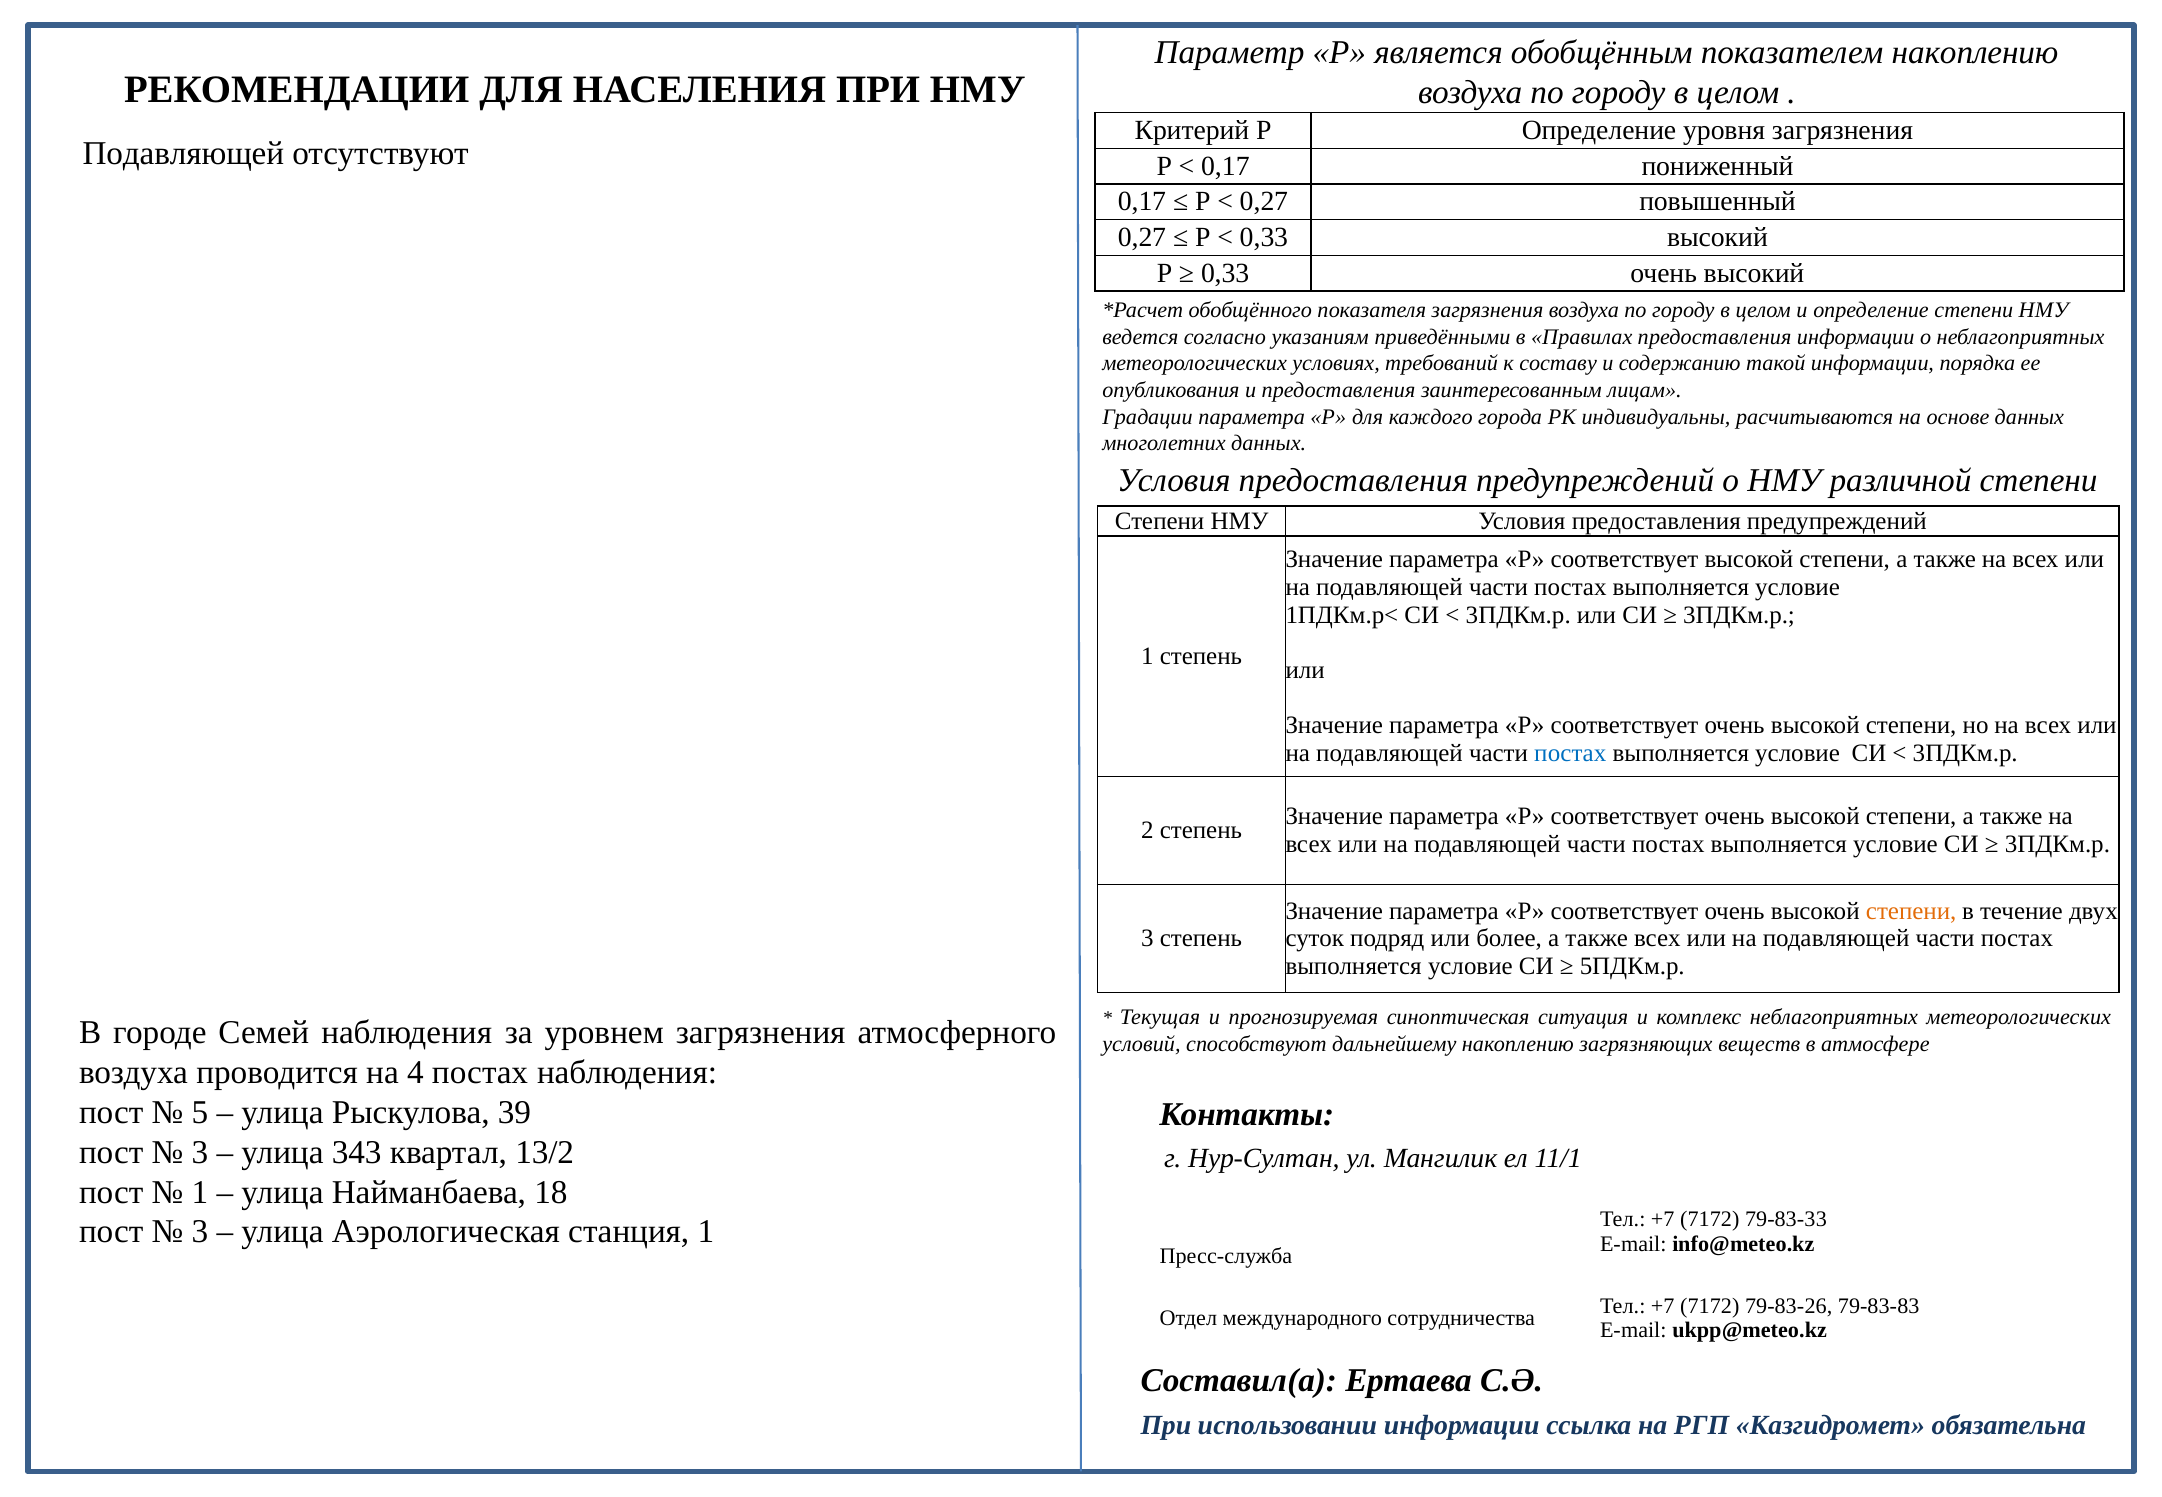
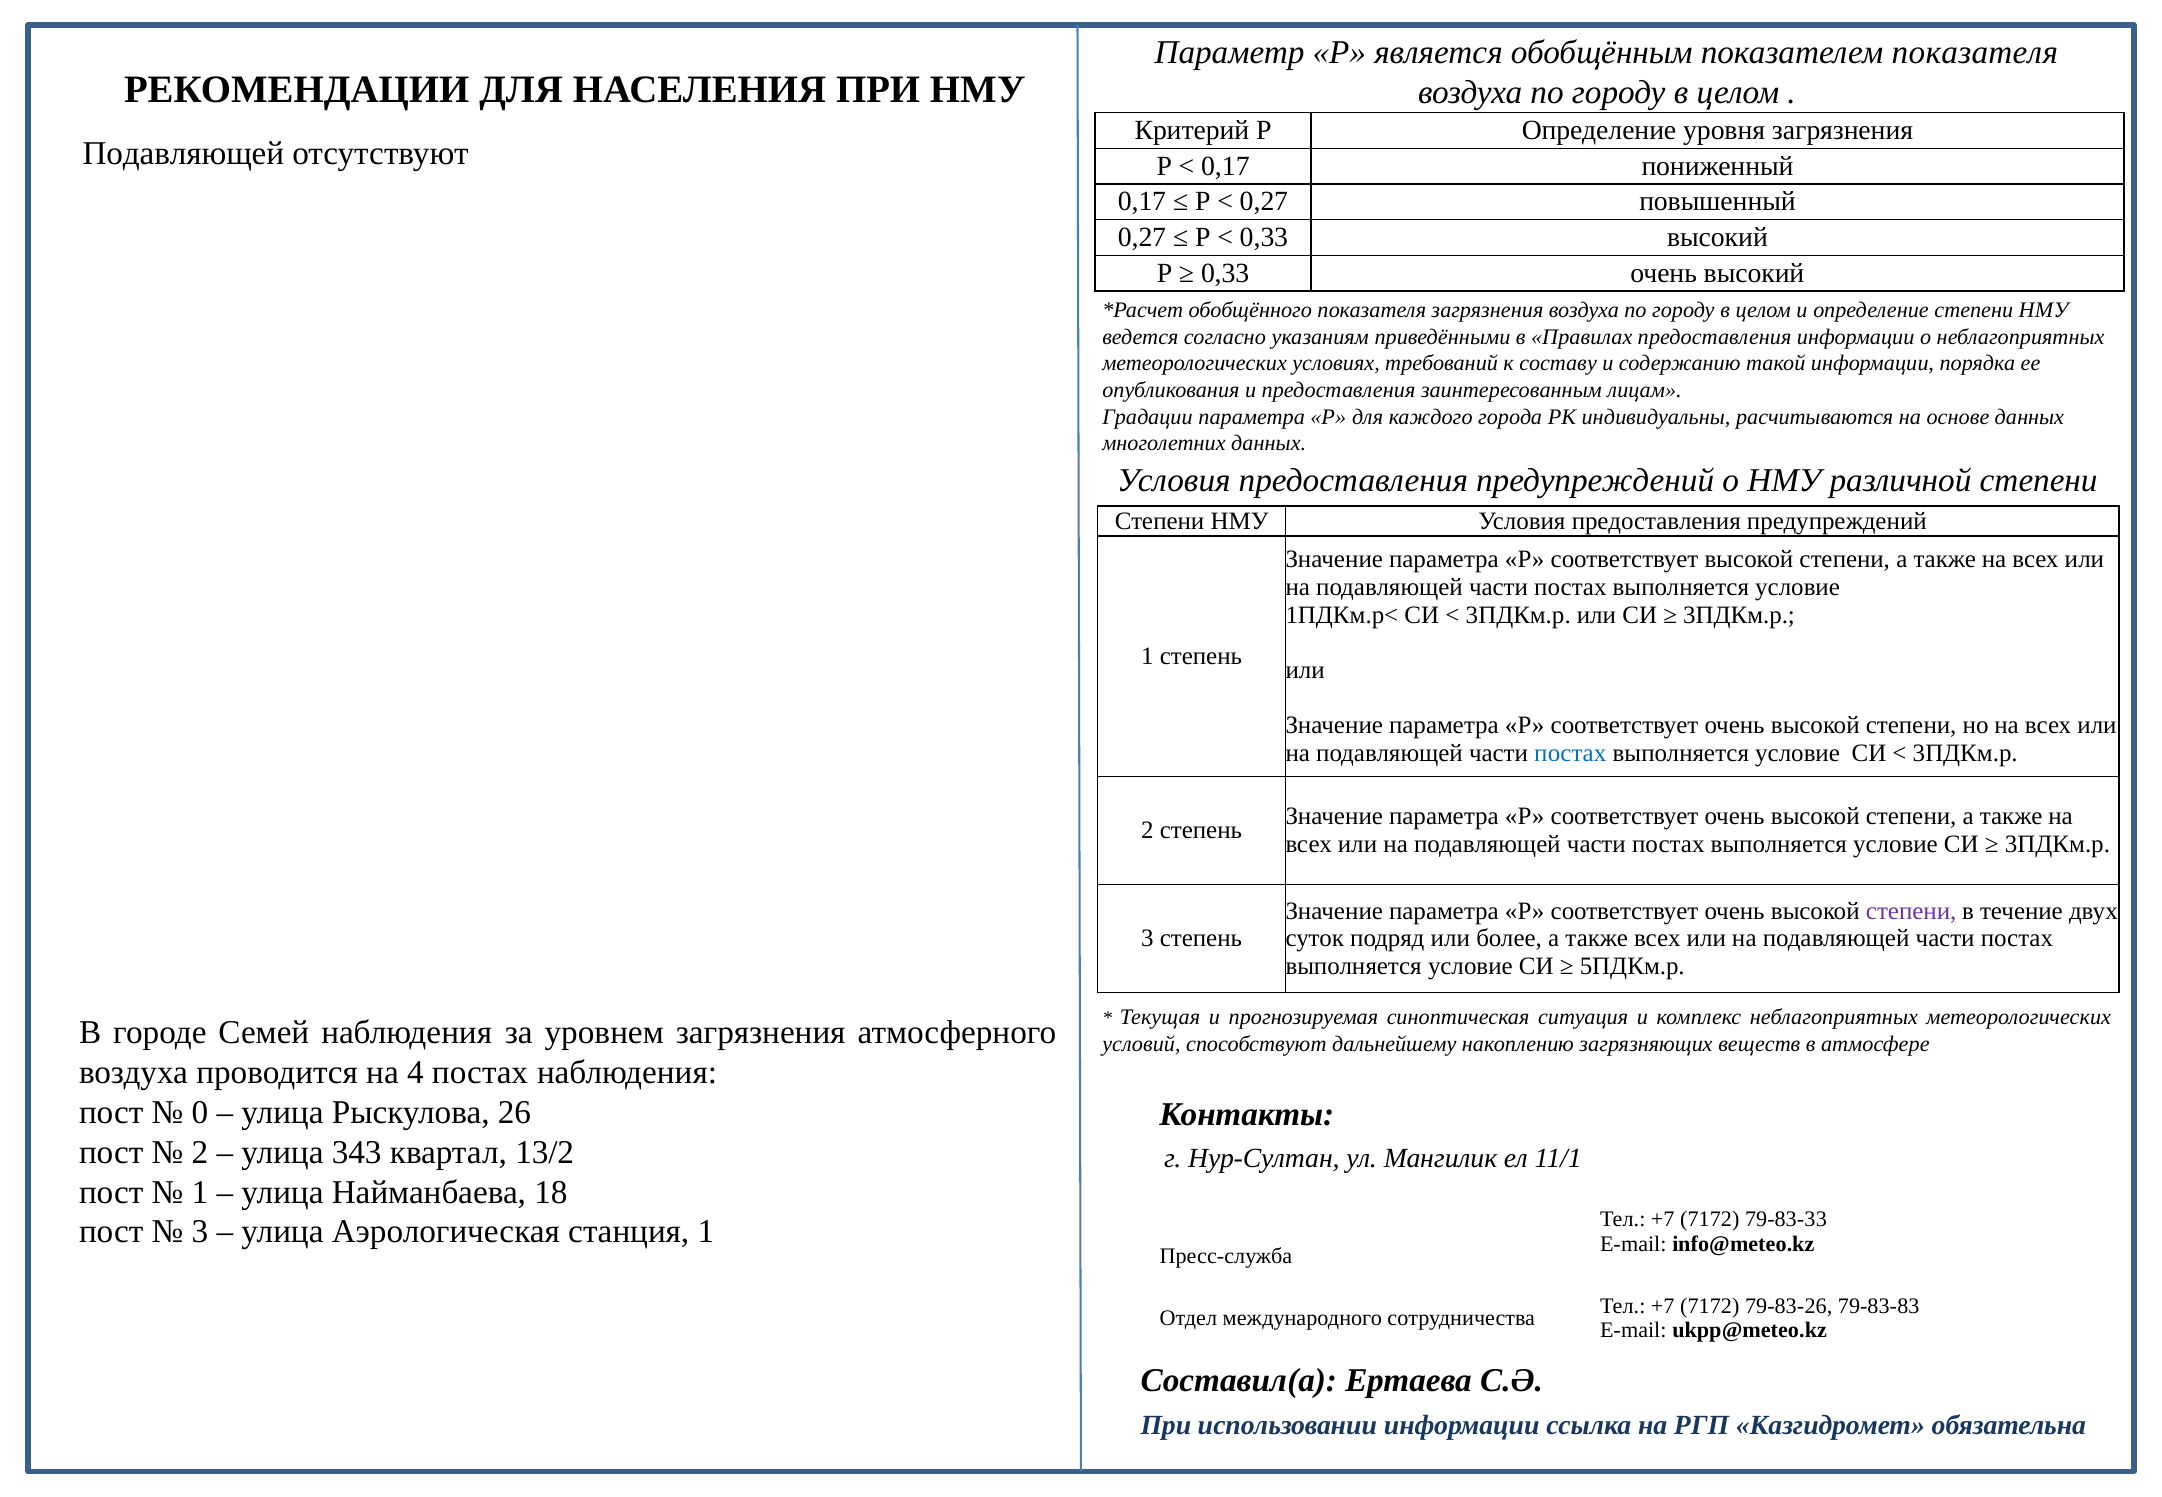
показателем накоплению: накоплению -> показателя
степени at (1911, 911) colour: orange -> purple
5: 5 -> 0
39: 39 -> 26
3 at (200, 1152): 3 -> 2
